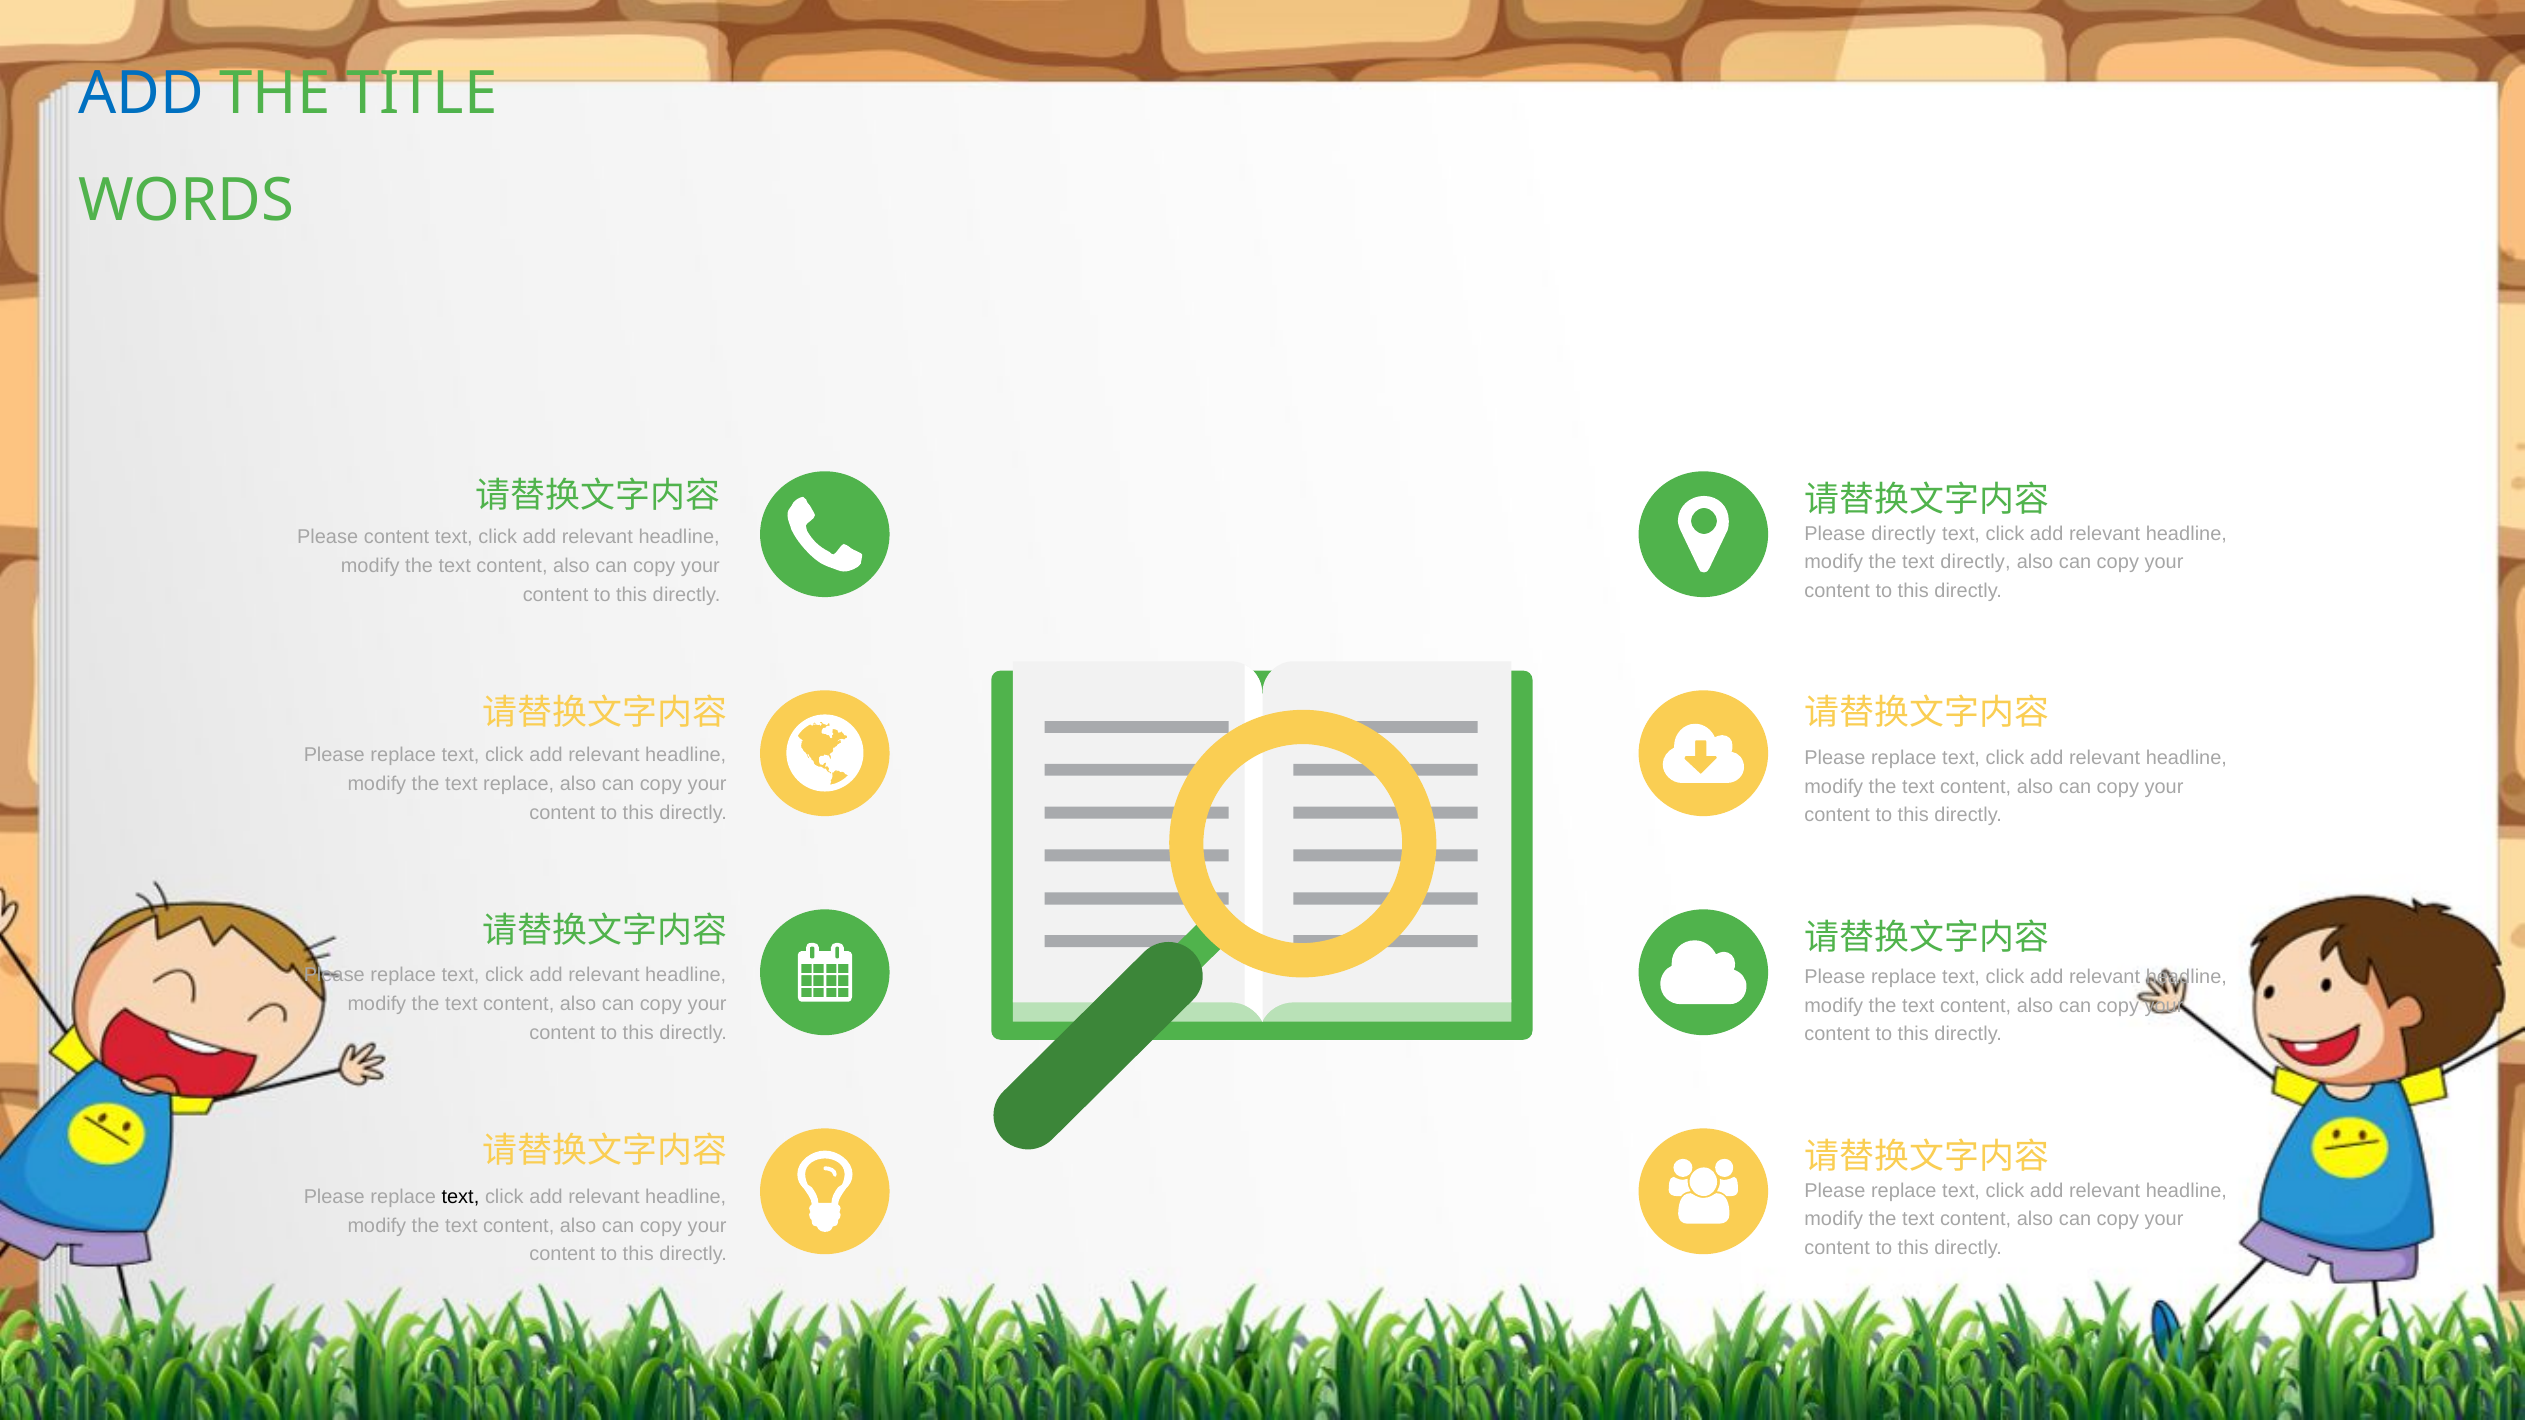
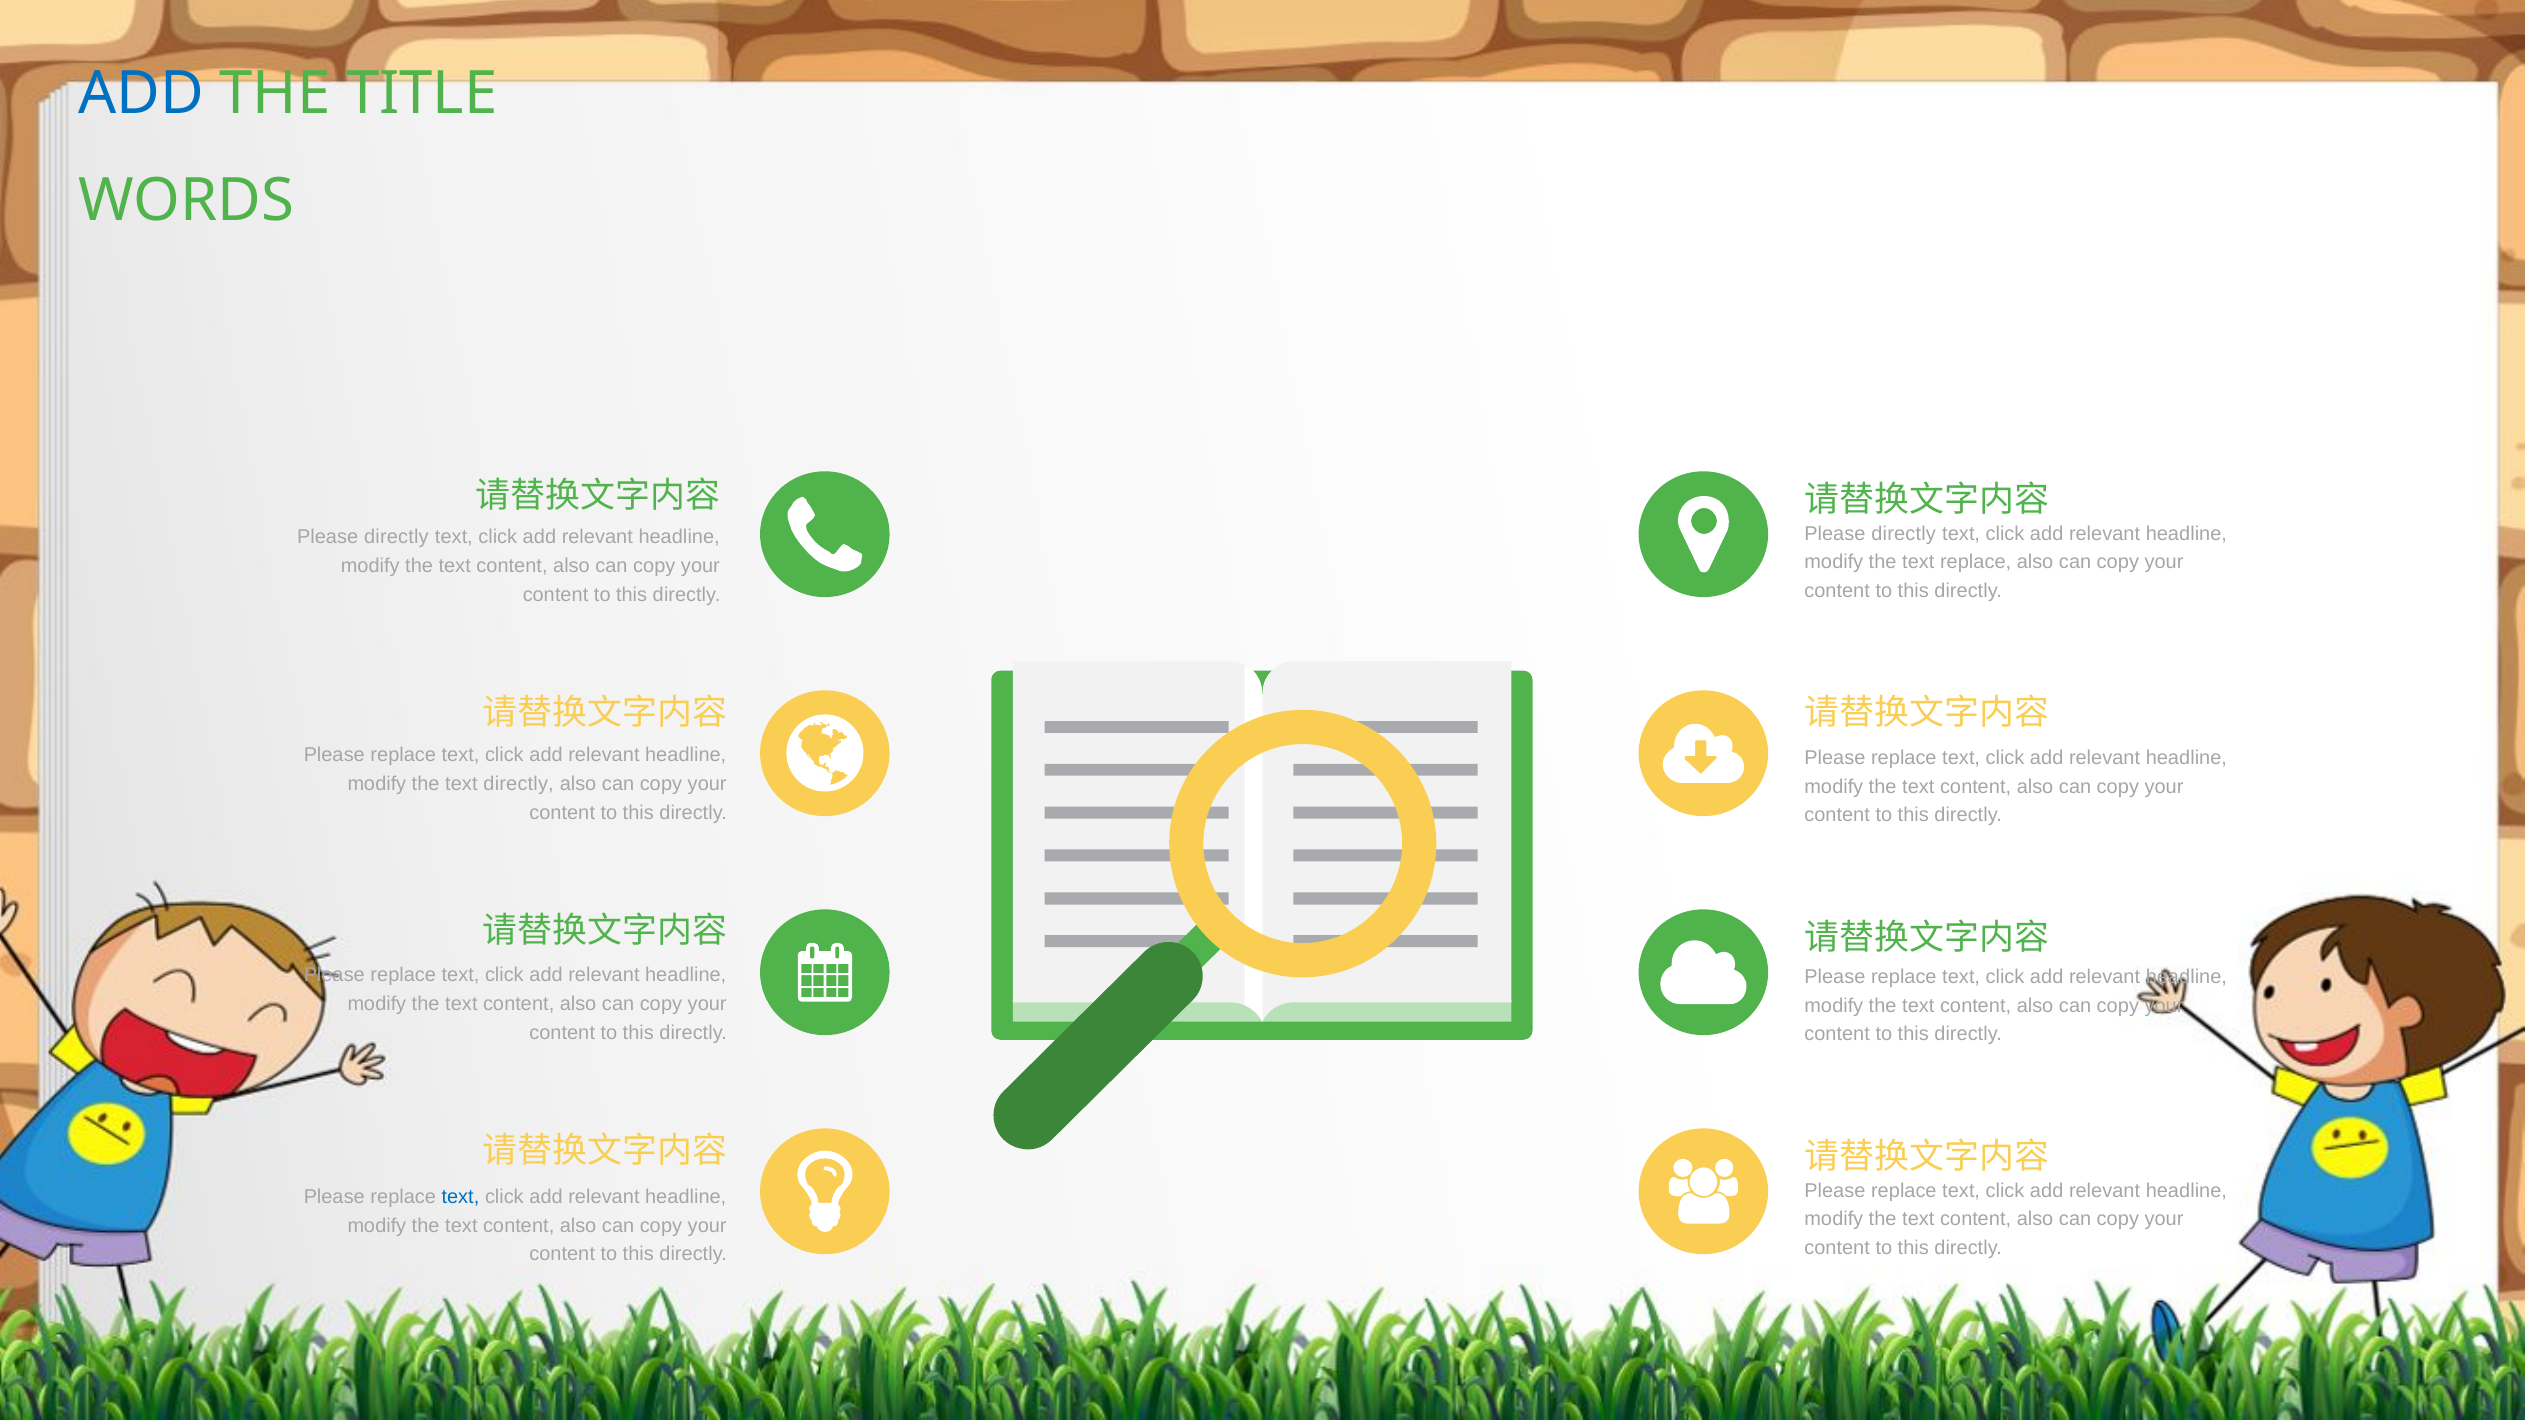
content at (397, 537): content -> directly
text directly: directly -> replace
text replace: replace -> directly
text at (460, 1197) colour: black -> blue
